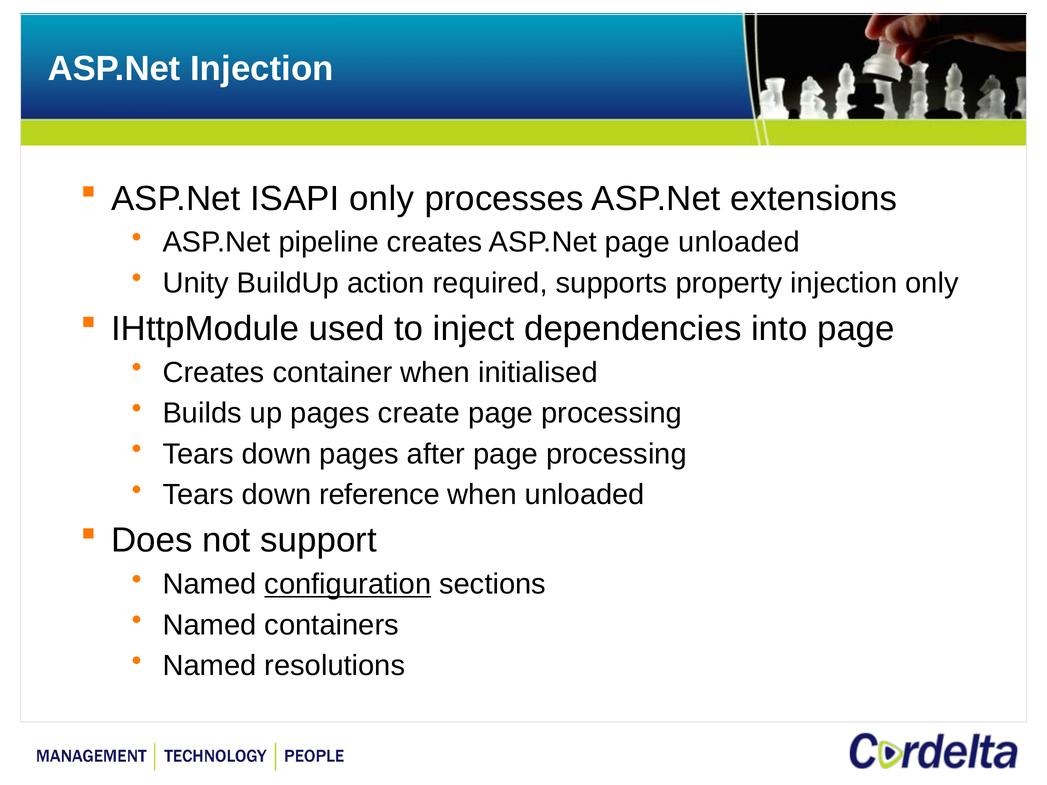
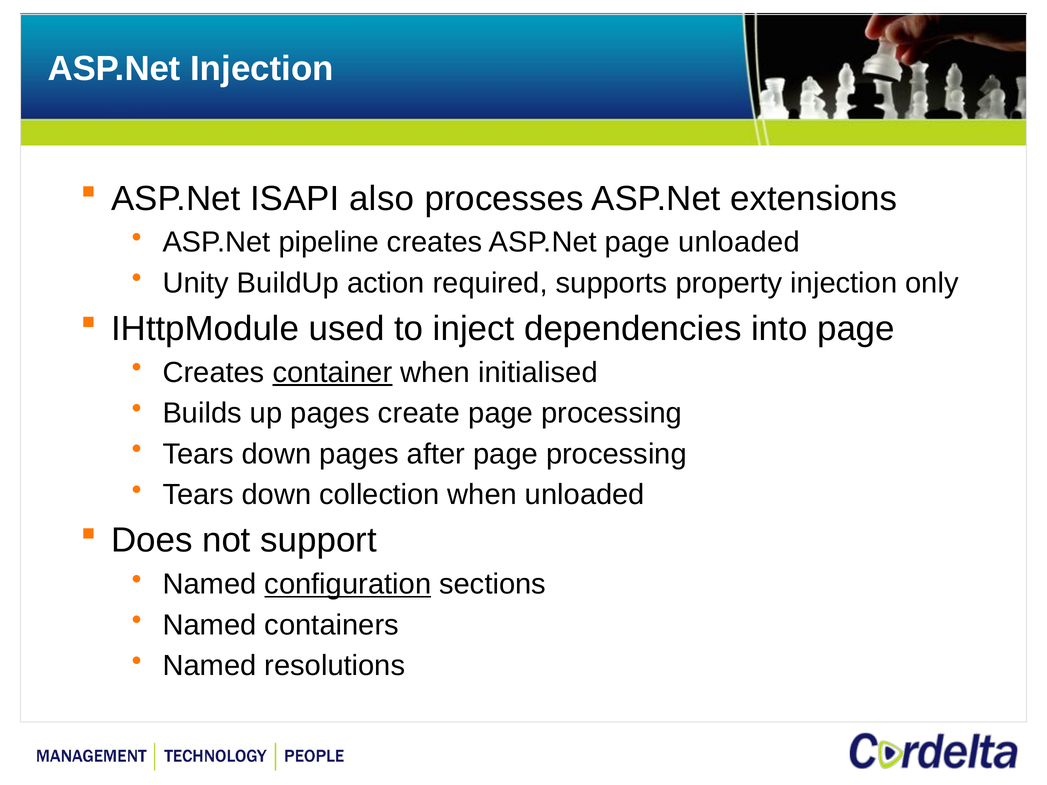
ISAPI only: only -> also
container underline: none -> present
reference: reference -> collection
